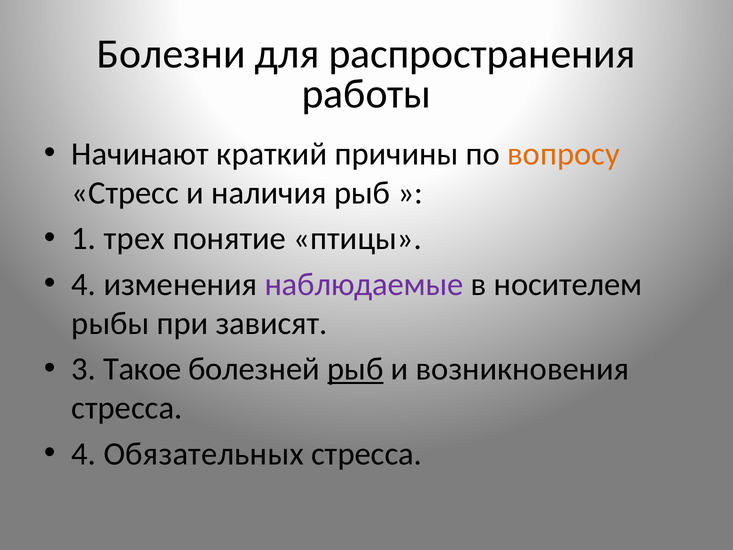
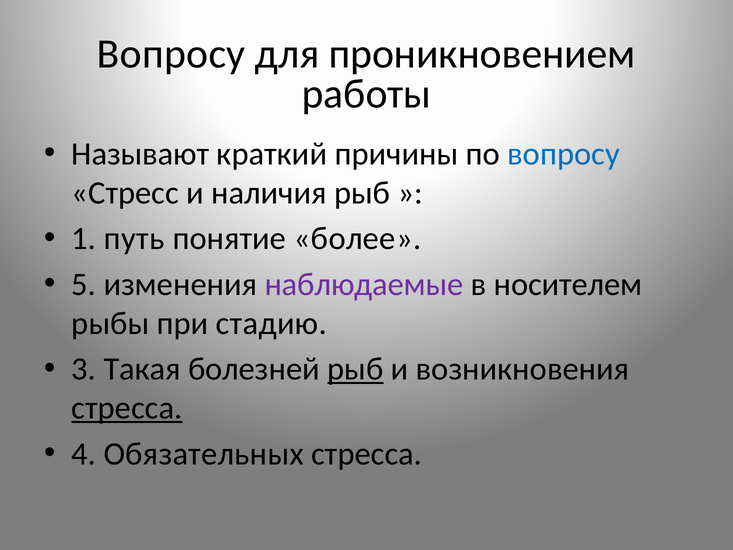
Болезни at (171, 54): Болезни -> Вопросу
распространения: распространения -> проникновением
Начинают: Начинают -> Называют
вопросу at (564, 154) colour: orange -> blue
трех: трех -> путь
птицы: птицы -> более
4 at (84, 284): 4 -> 5
зависят: зависят -> стадию
Такое: Такое -> Такая
стресса at (127, 408) underline: none -> present
